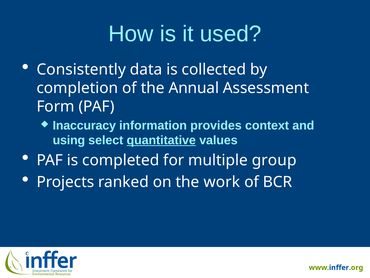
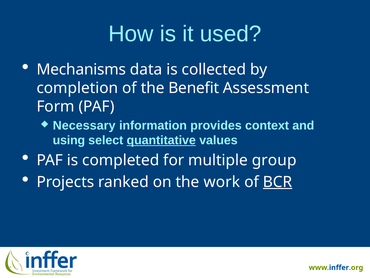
Consistently: Consistently -> Mechanisms
Annual: Annual -> Benefit
Inaccuracy: Inaccuracy -> Necessary
BCR underline: none -> present
